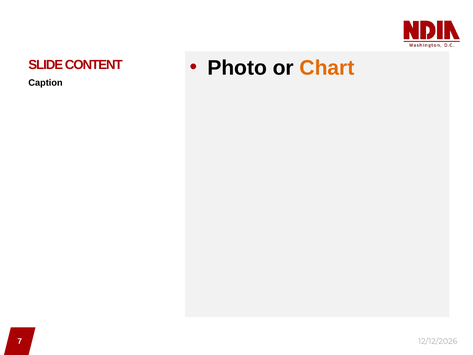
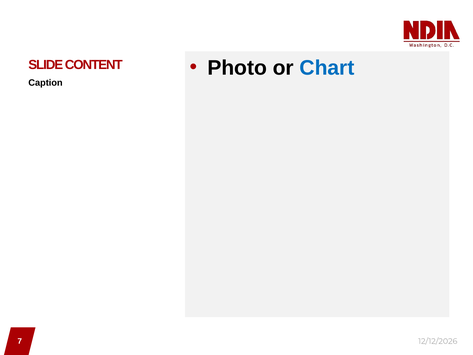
Chart colour: orange -> blue
